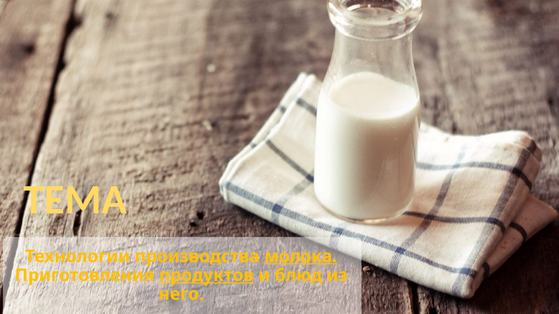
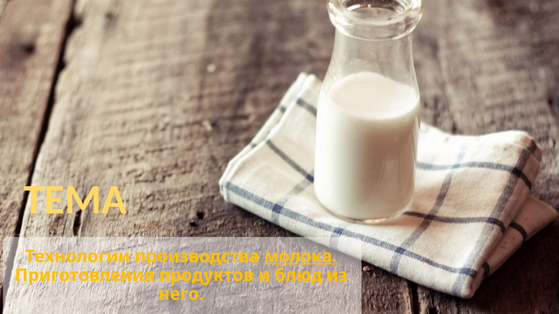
продуктов underline: present -> none
